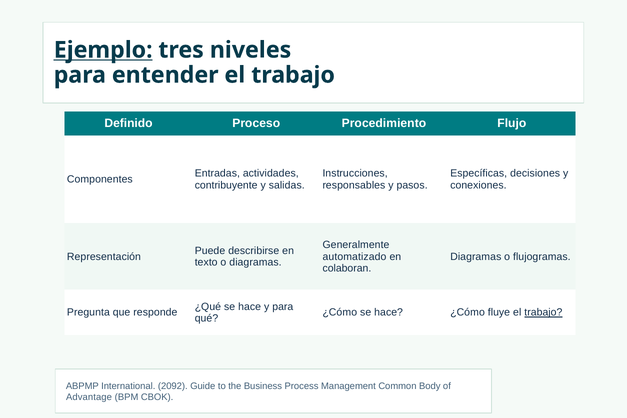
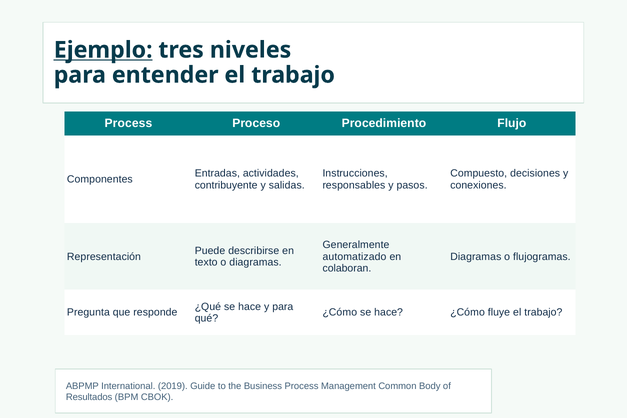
Definido at (128, 123): Definido -> Process
Específicas: Específicas -> Compuesto
trabajo at (543, 313) underline: present -> none
2092: 2092 -> 2019
Advantage: Advantage -> Resultados
